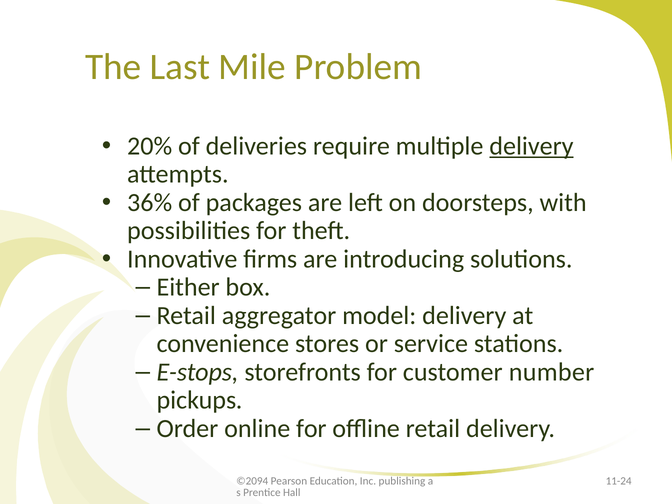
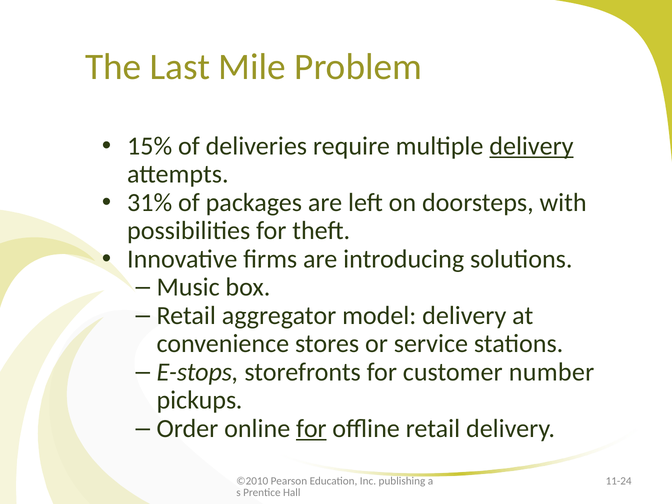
20%: 20% -> 15%
36%: 36% -> 31%
Either: Either -> Music
for at (311, 428) underline: none -> present
©2094: ©2094 -> ©2010
